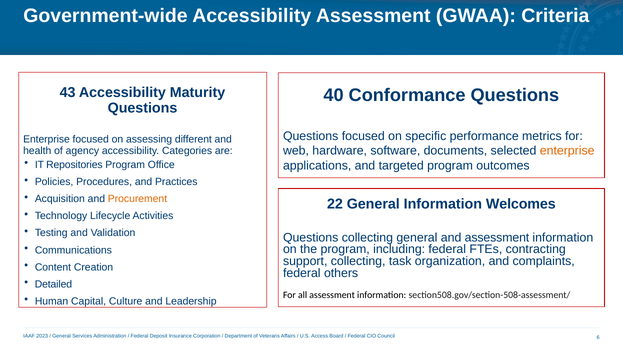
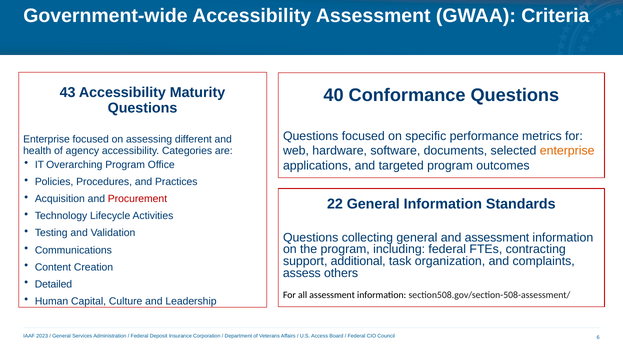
Repositories: Repositories -> Overarching
Procurement colour: orange -> red
Welcomes: Welcomes -> Standards
support collecting: collecting -> additional
federal at (302, 273): federal -> assess
